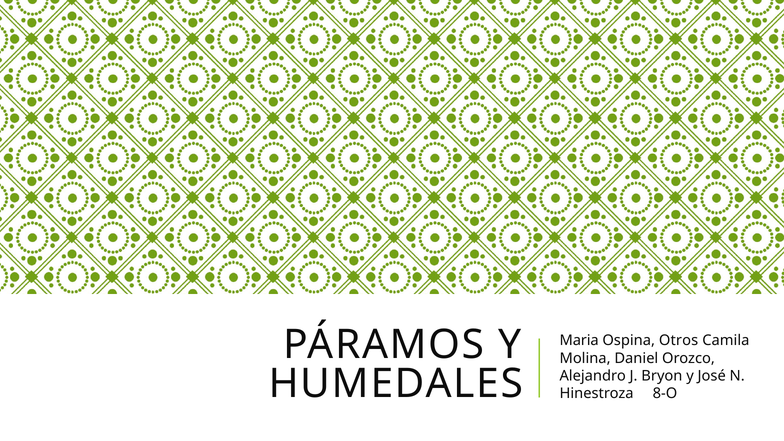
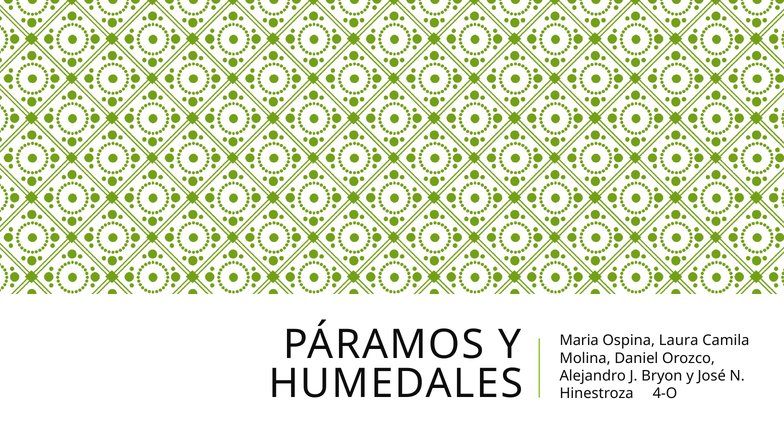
Otros: Otros -> Laura
8-O: 8-O -> 4-O
